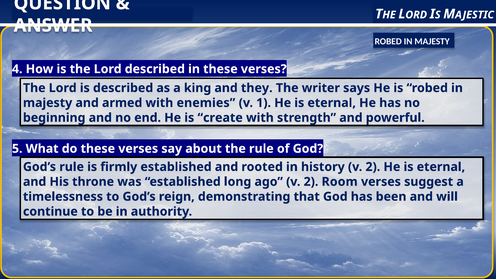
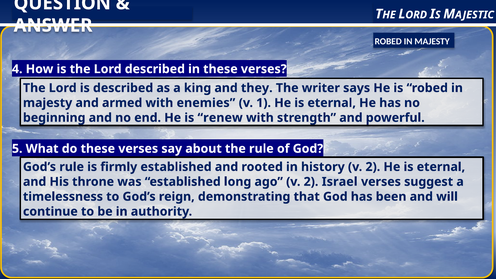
create: create -> renew
Room: Room -> Israel
